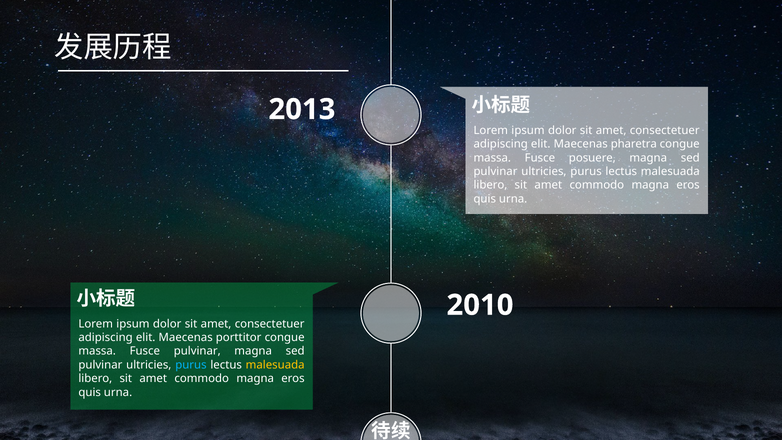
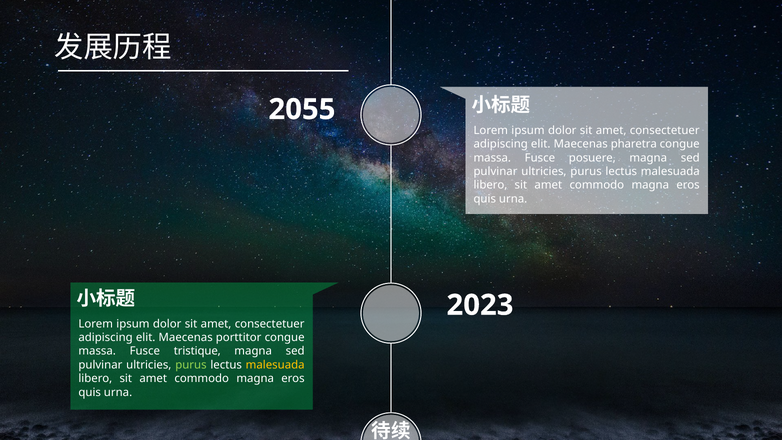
2013: 2013 -> 2055
2010: 2010 -> 2023
Fusce pulvinar: pulvinar -> tristique
purus at (191, 365) colour: light blue -> light green
